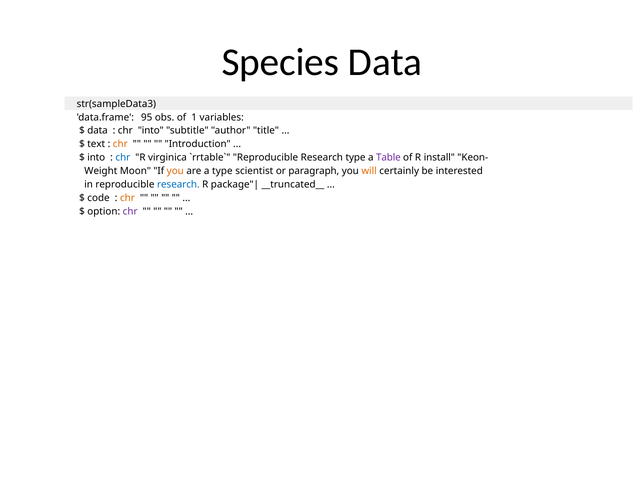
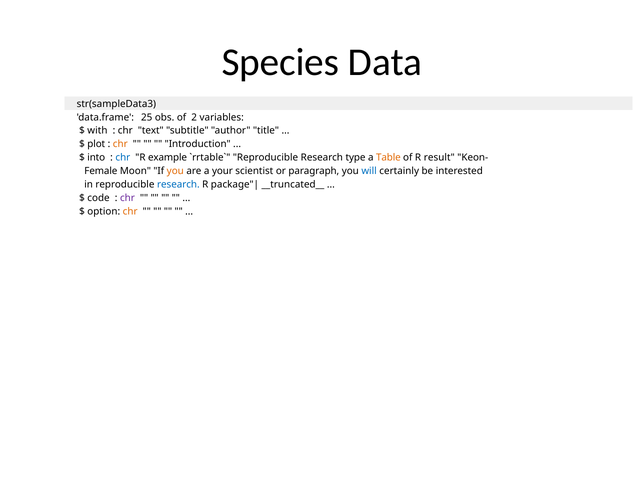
95: 95 -> 25
1: 1 -> 2
data at (98, 131): data -> with
chr into: into -> text
text: text -> plot
virginica: virginica -> example
Table colour: purple -> orange
install: install -> result
Weight: Weight -> Female
a type: type -> your
will colour: orange -> blue
chr at (127, 198) colour: orange -> purple
chr at (130, 211) colour: purple -> orange
